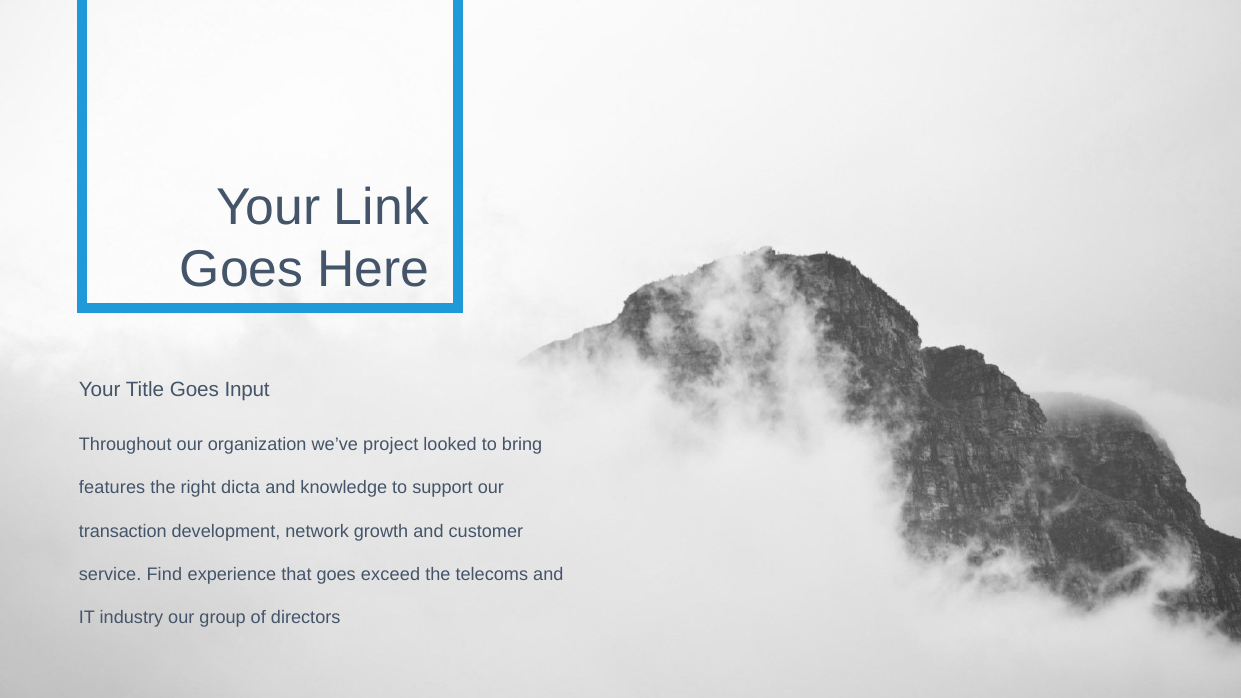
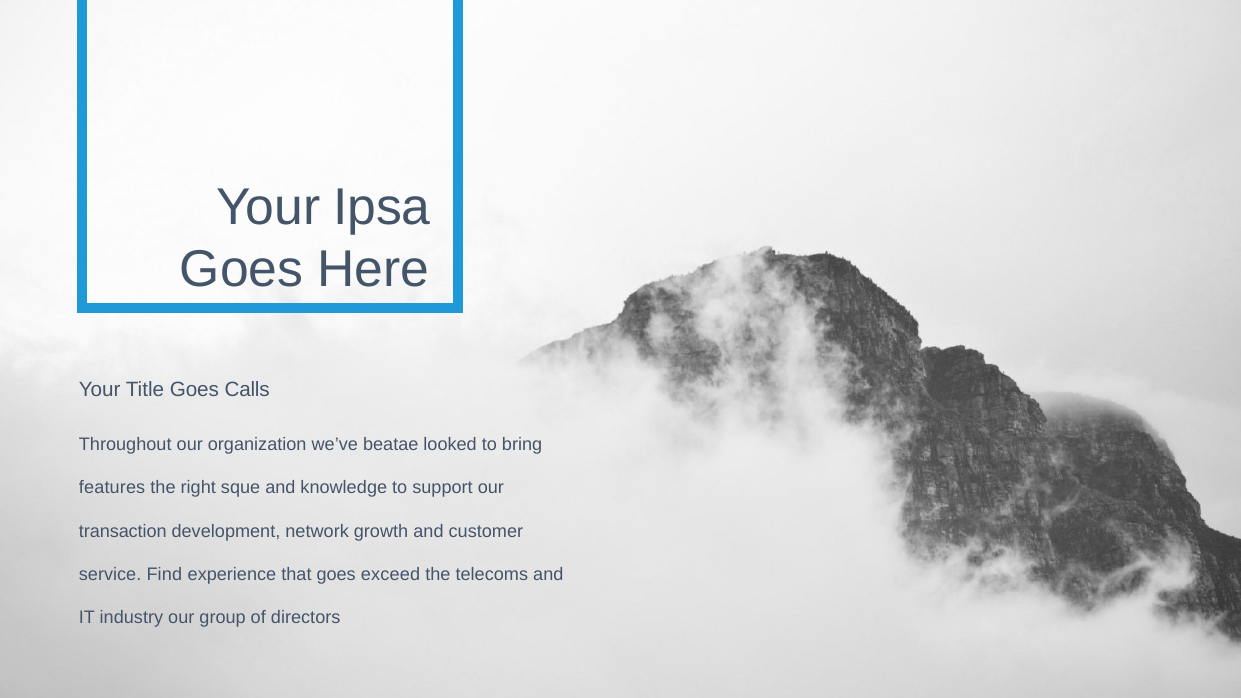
Link: Link -> Ipsa
Input: Input -> Calls
project: project -> beatae
dicta: dicta -> sque
